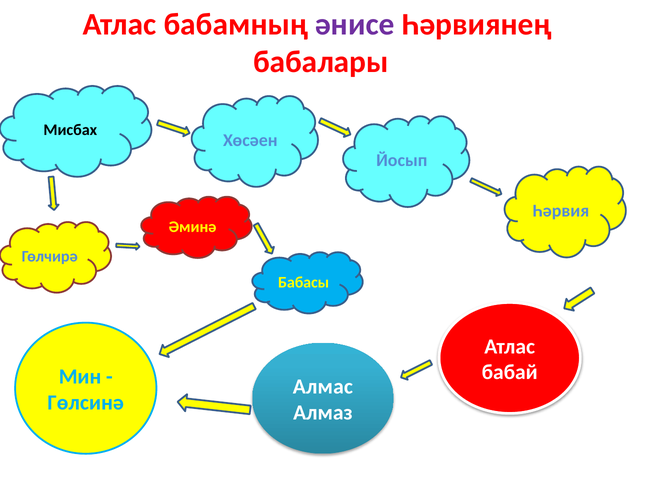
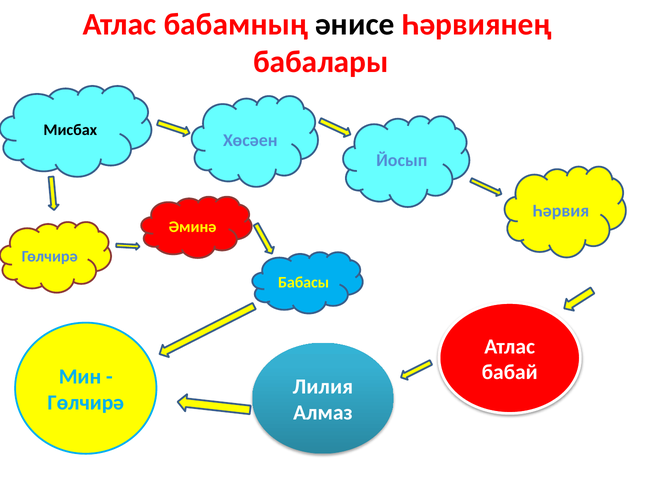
әнисе colour: purple -> black
Алмас: Алмас -> Лилия
Гөлсинә at (86, 403): Гөлсинә -> Гөлчирә
